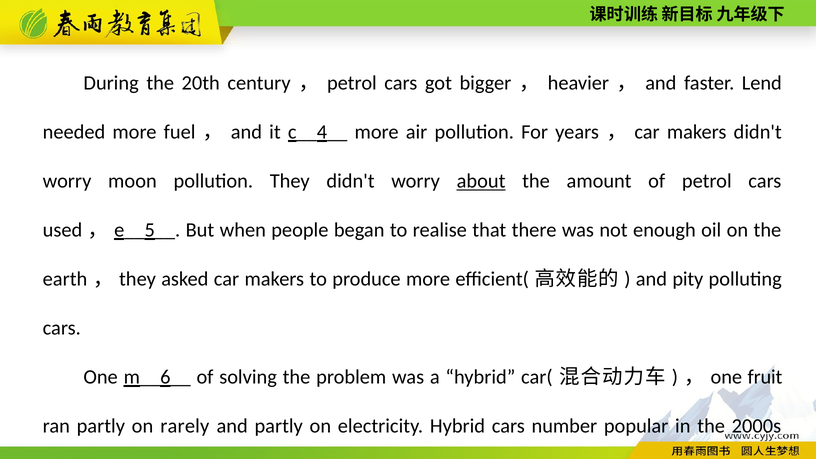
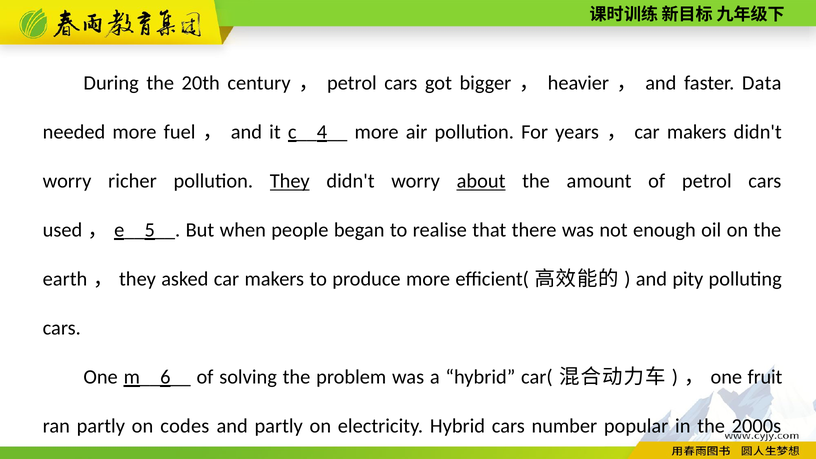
Lend: Lend -> Data
moon: moon -> richer
They at (290, 181) underline: none -> present
rarely: rarely -> codes
